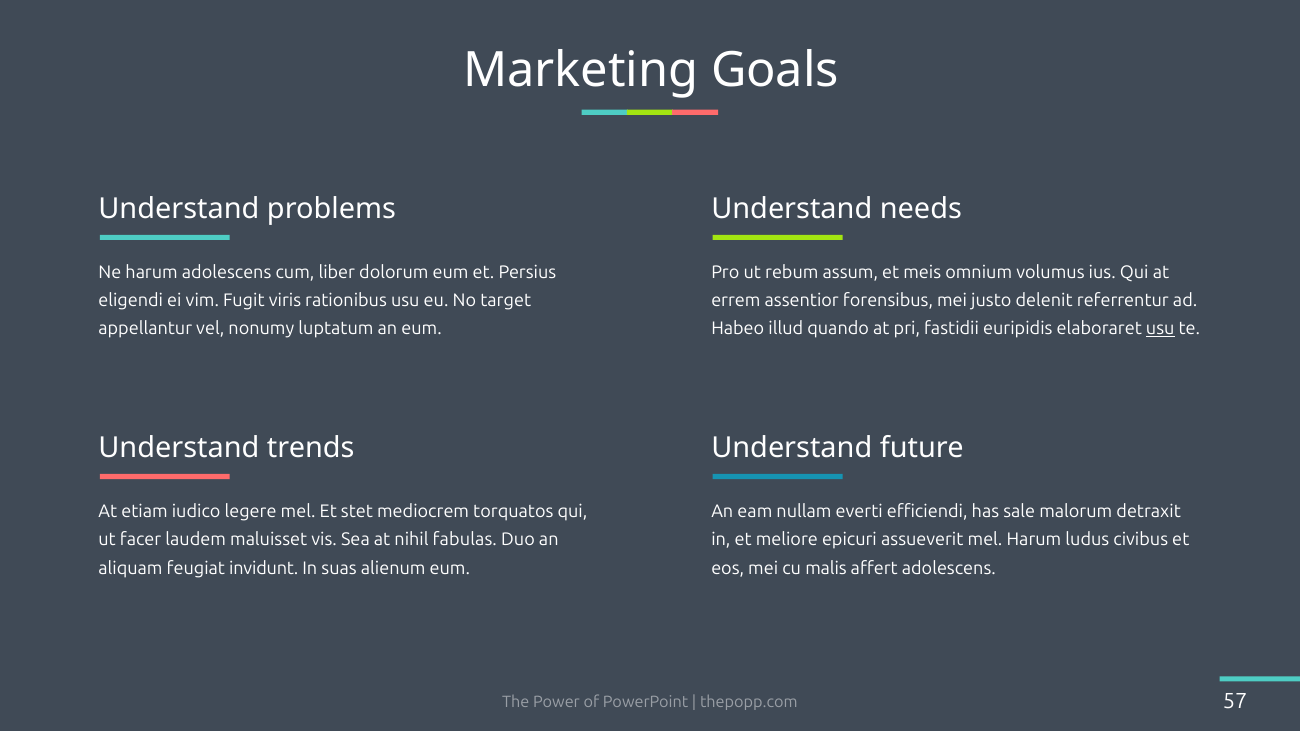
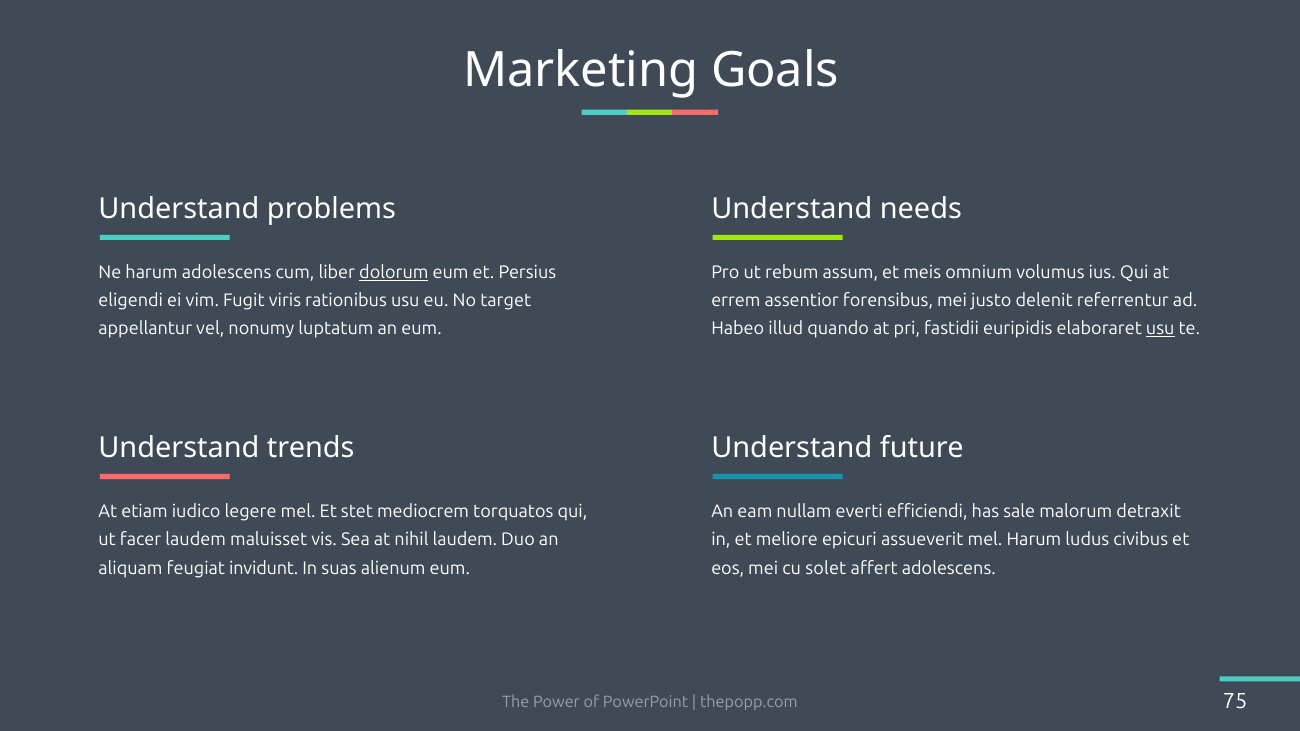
dolorum underline: none -> present
nihil fabulas: fabulas -> laudem
malis: malis -> solet
57: 57 -> 75
